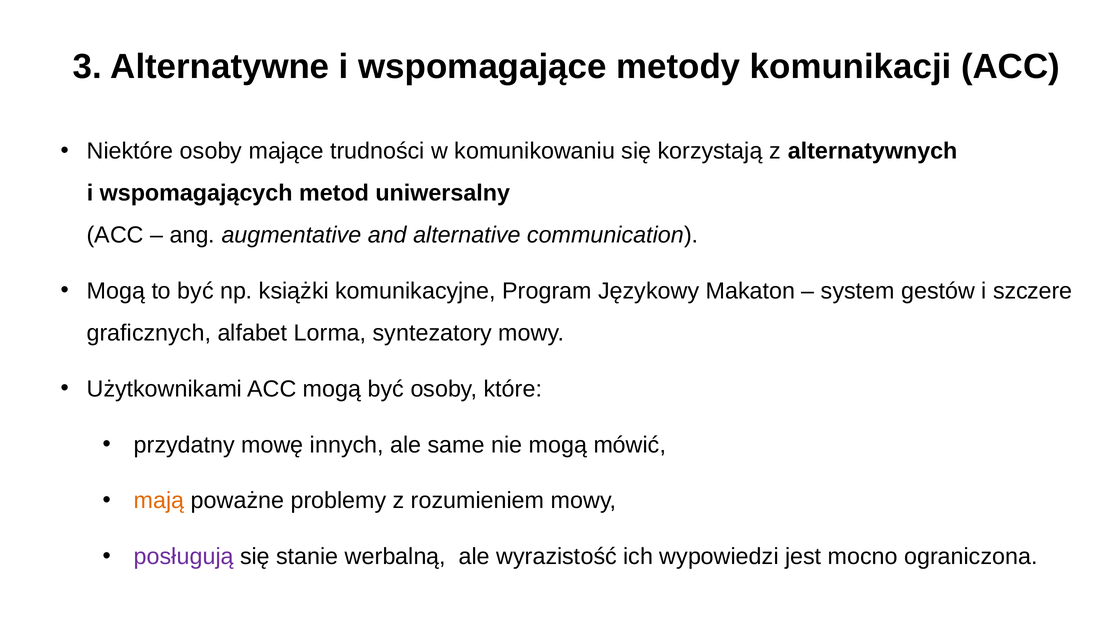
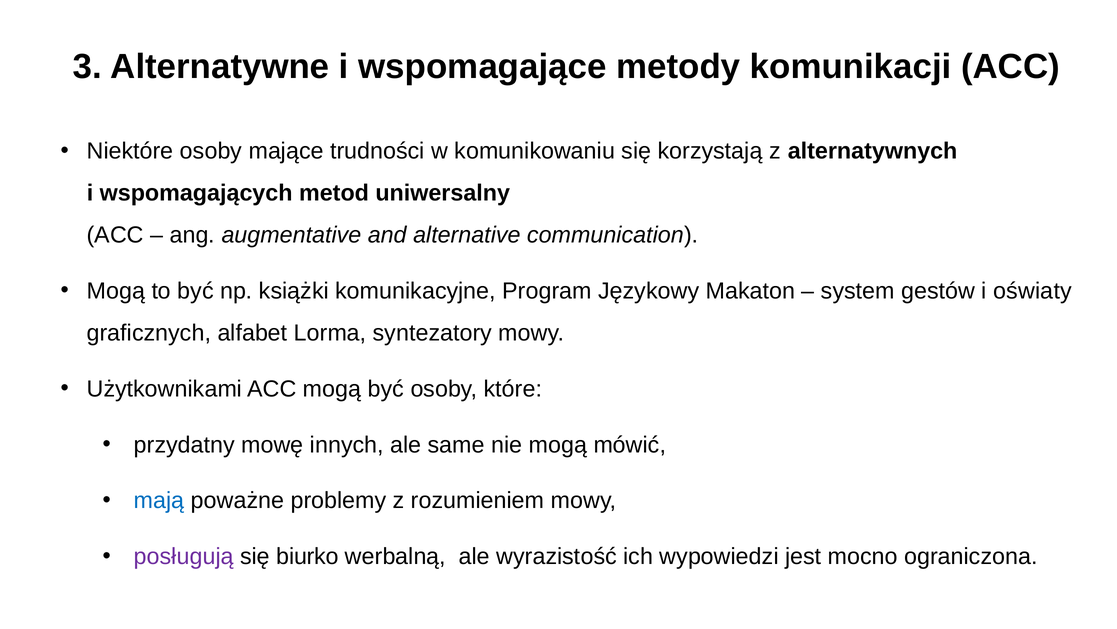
szczere: szczere -> oświaty
mają colour: orange -> blue
stanie: stanie -> biurko
